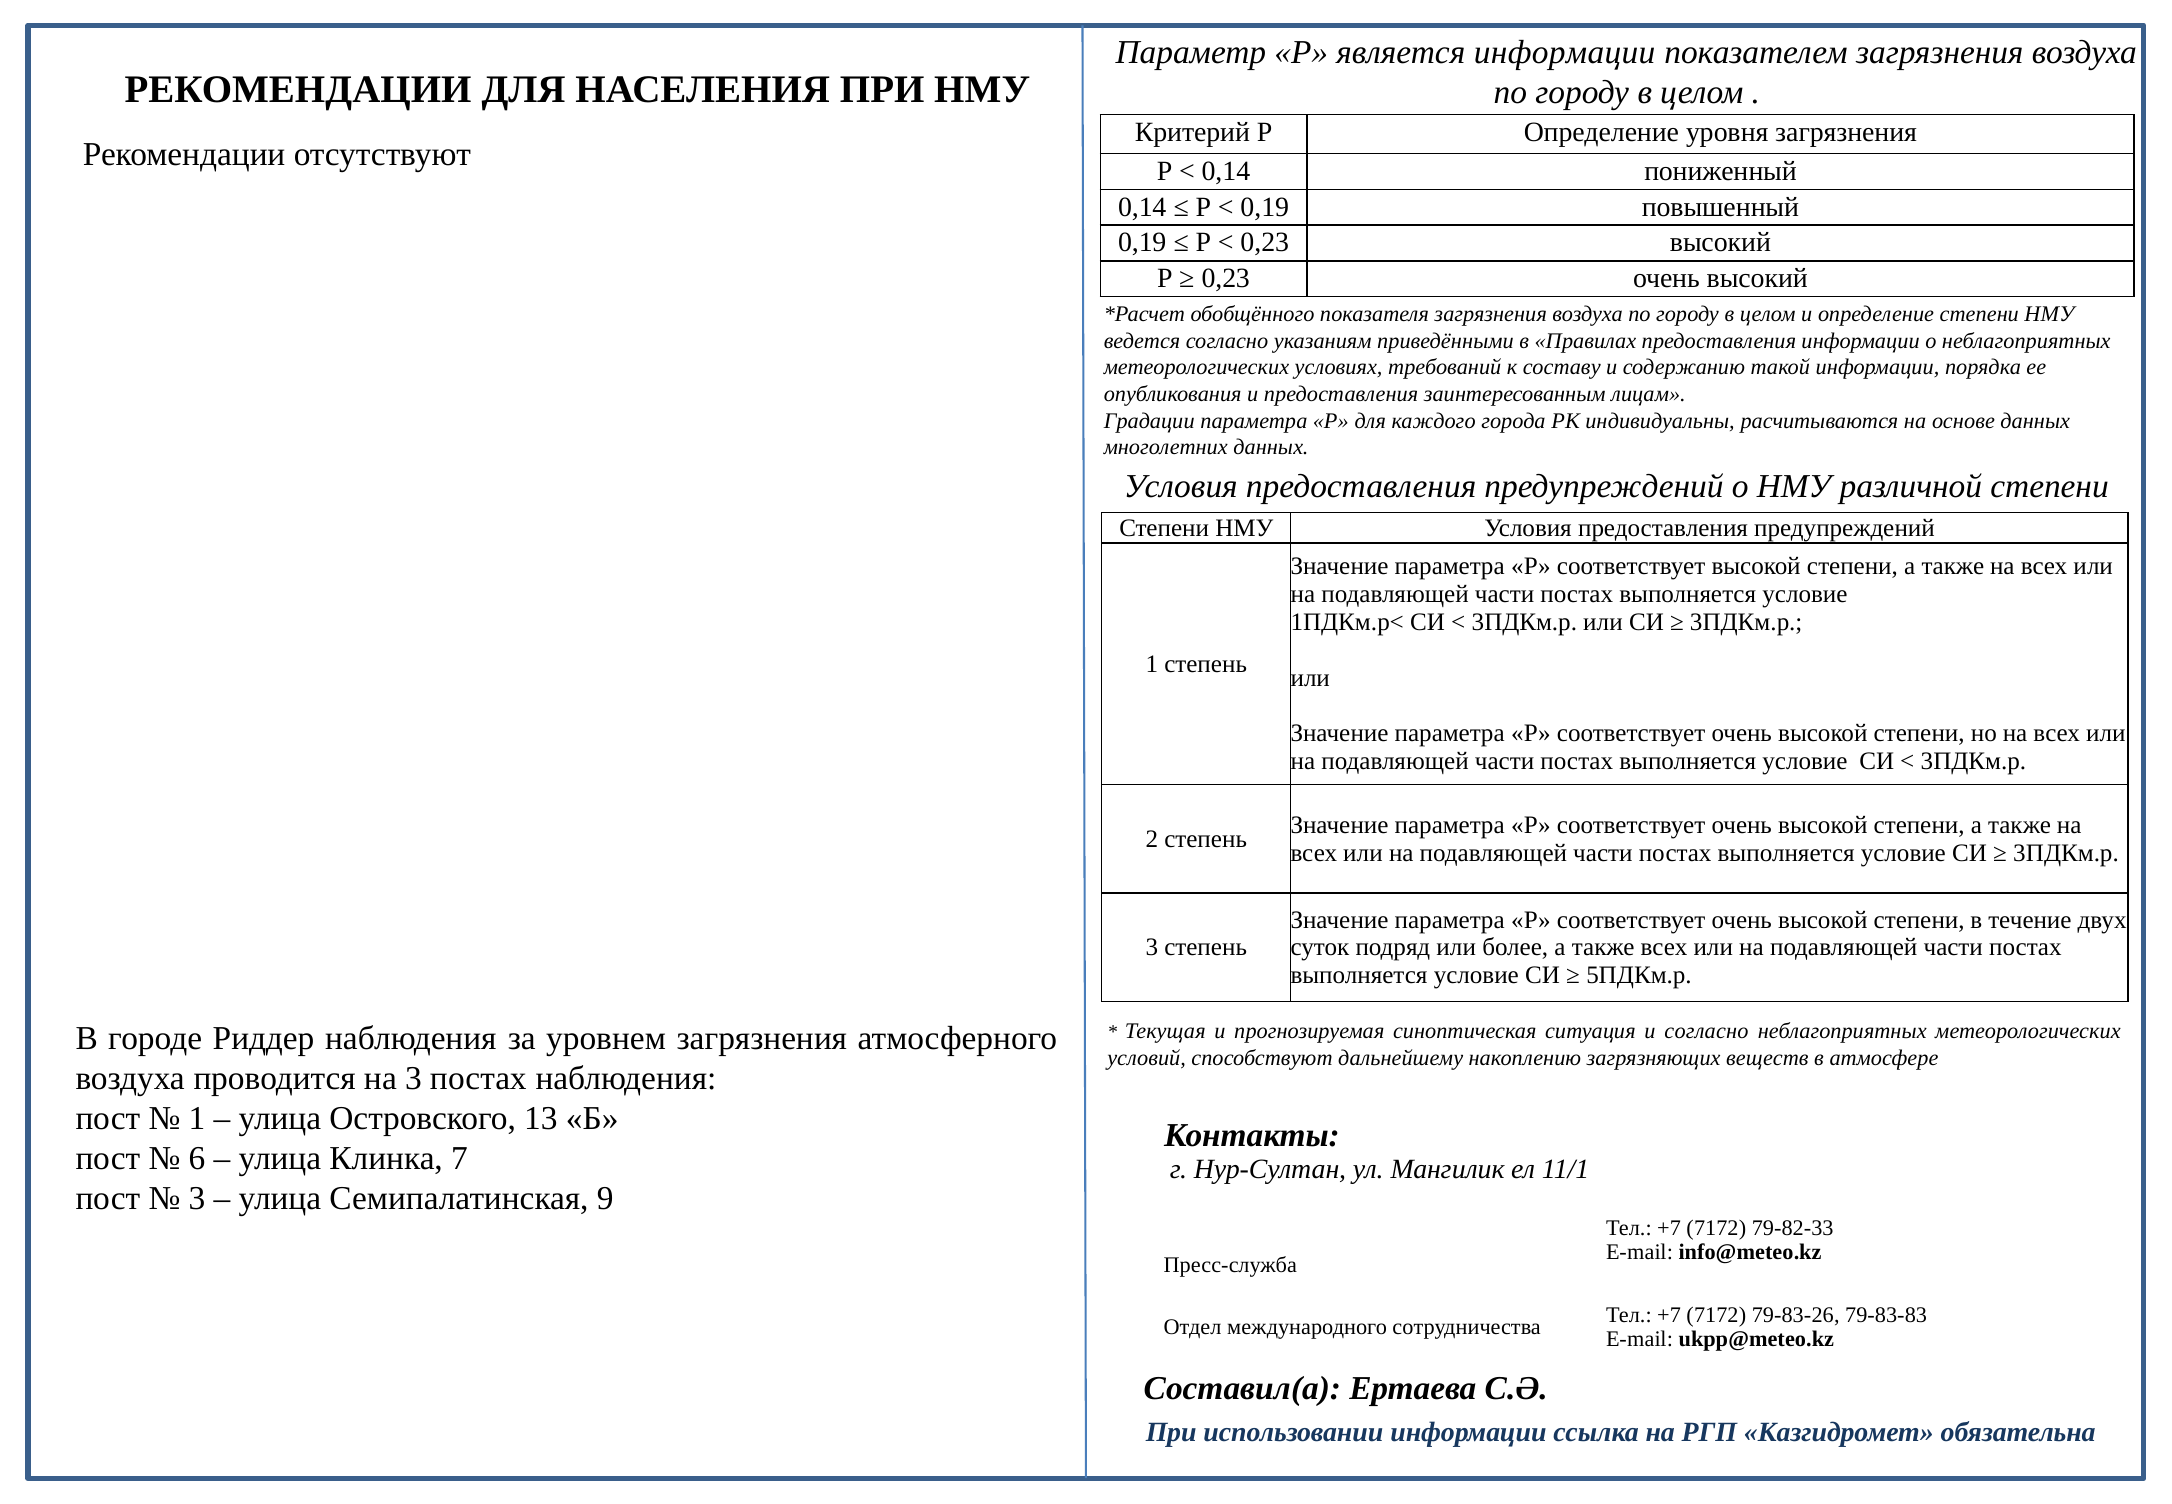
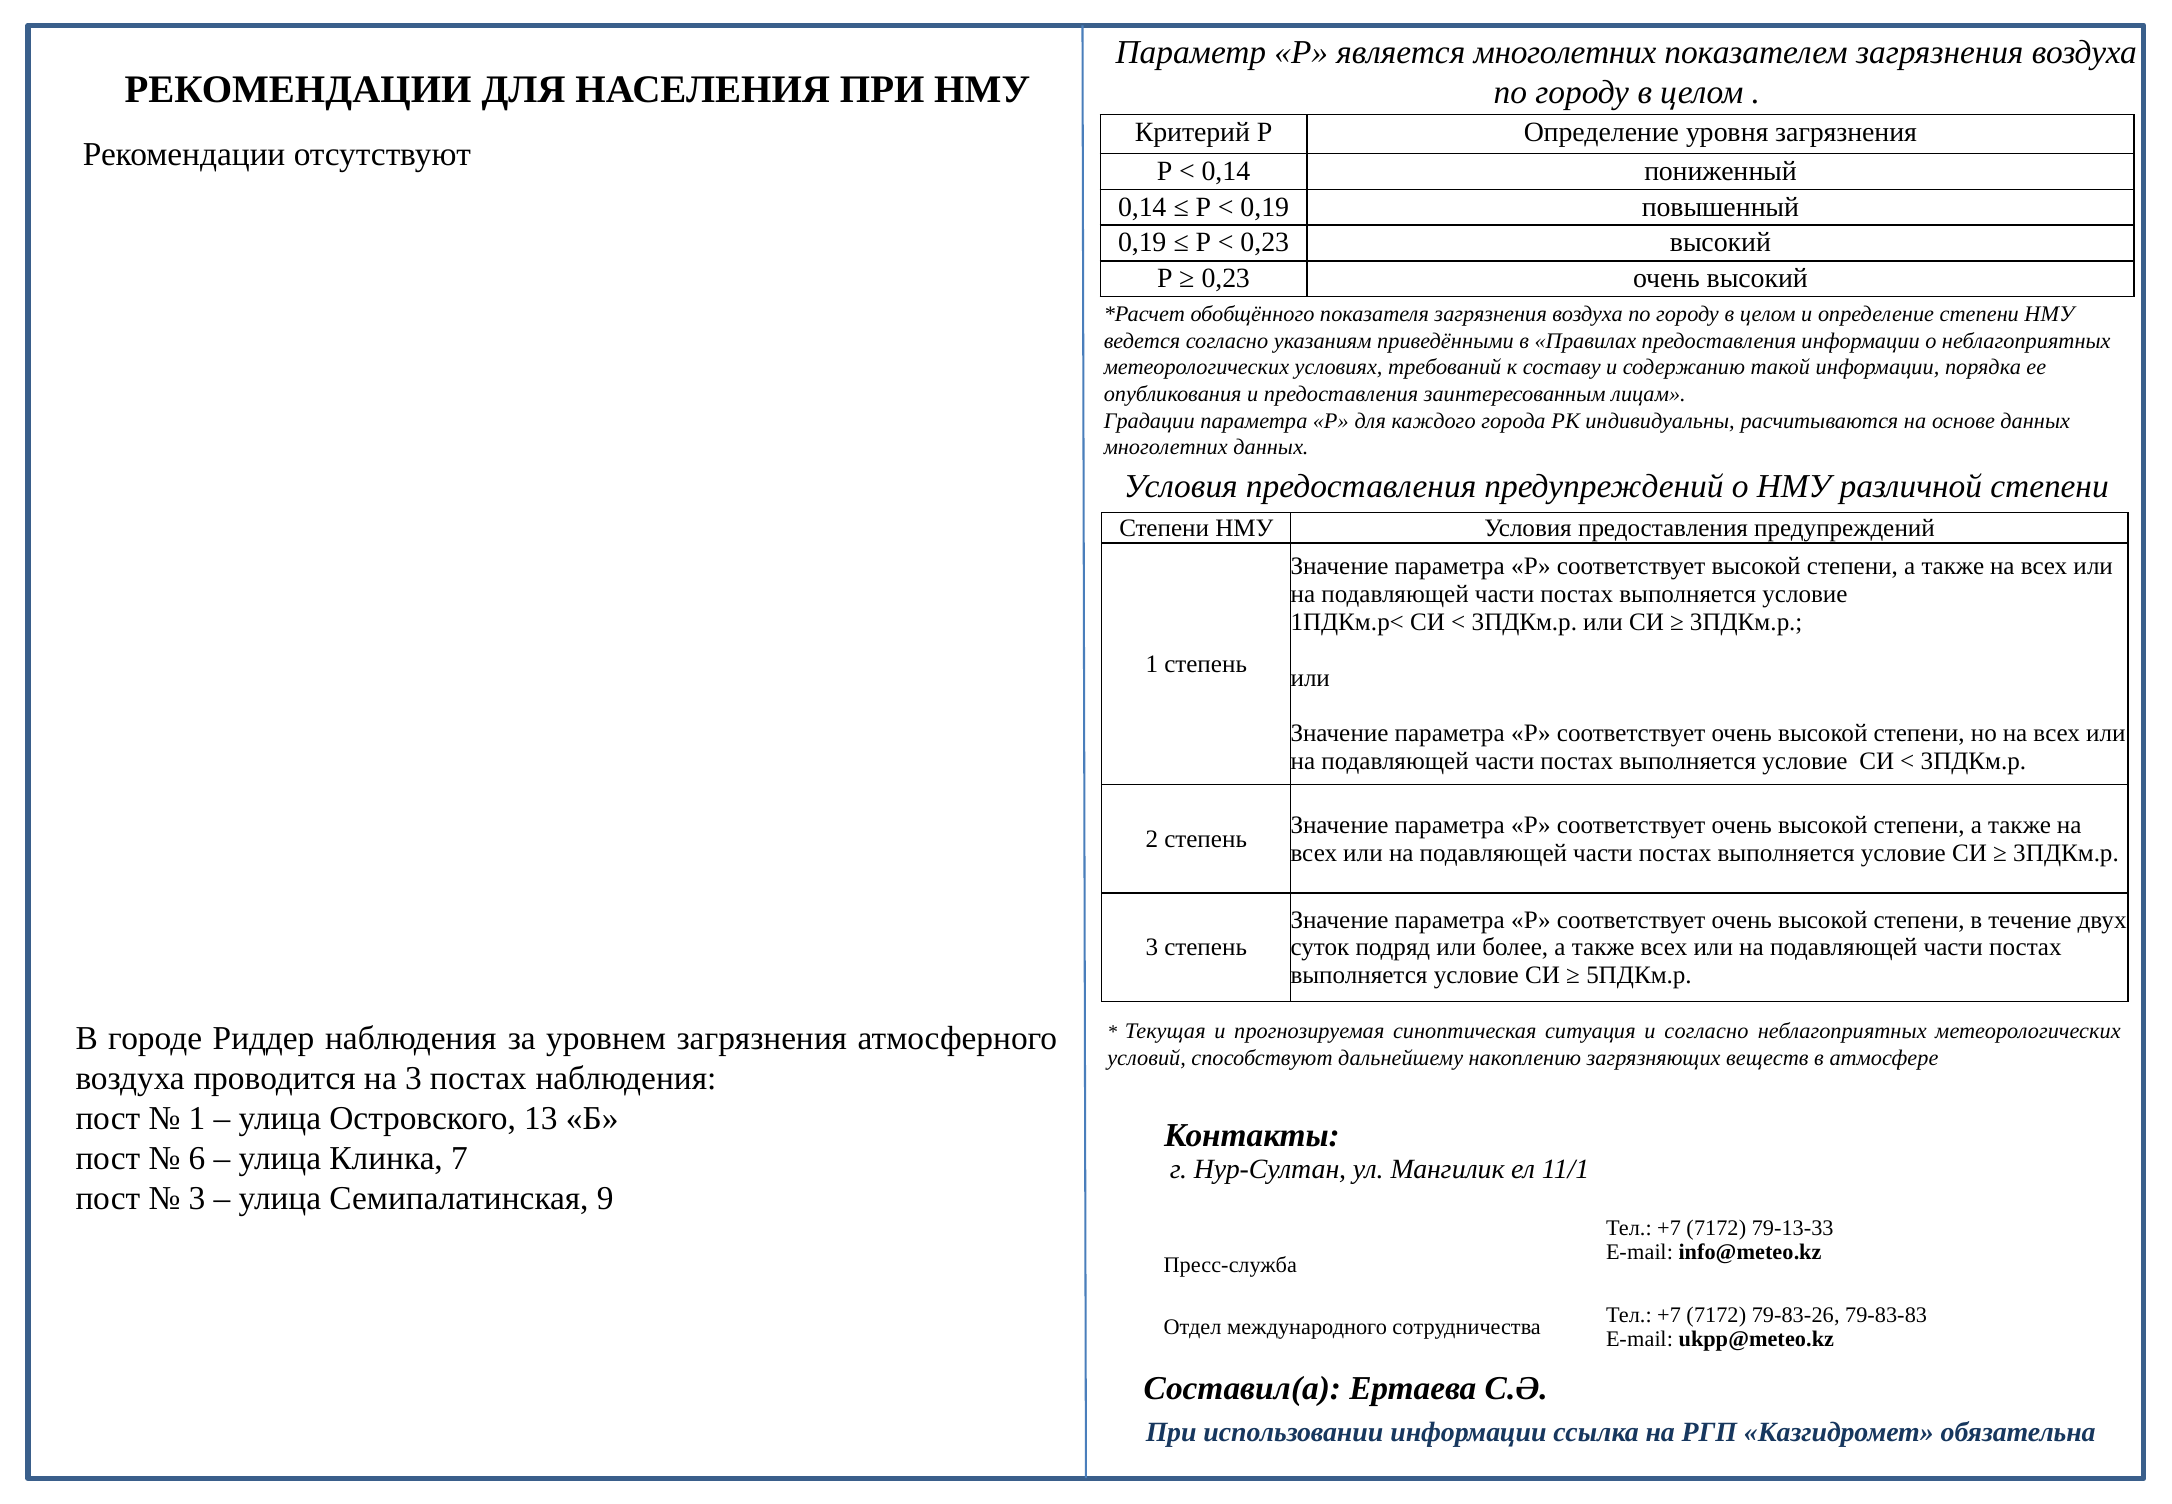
является информации: информации -> многолетних
79-82-33: 79-82-33 -> 79-13-33
